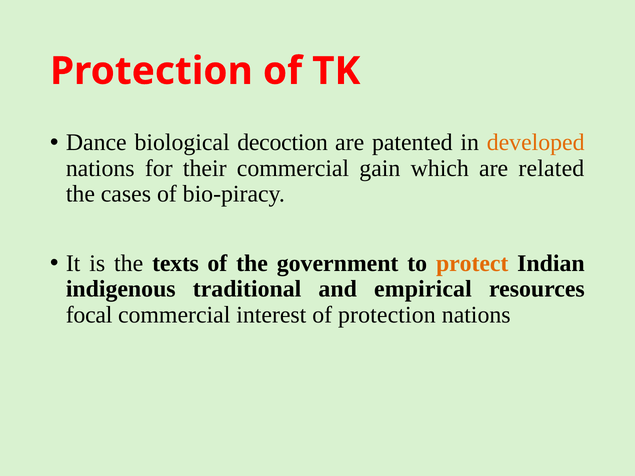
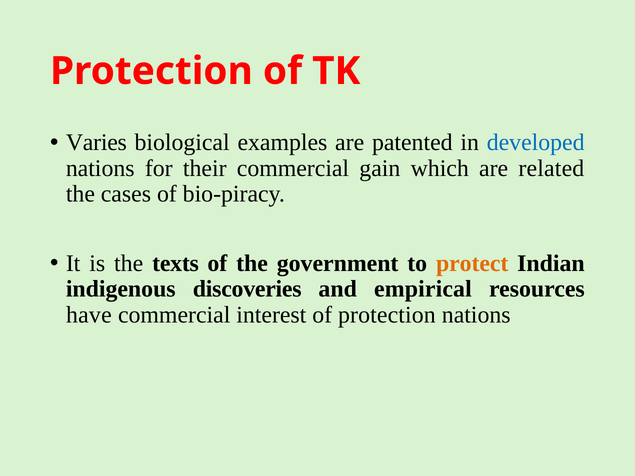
Dance: Dance -> Varies
decoction: decoction -> examples
developed colour: orange -> blue
traditional: traditional -> discoveries
focal: focal -> have
